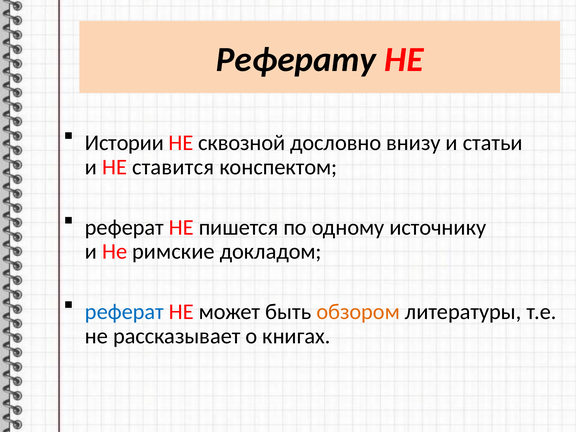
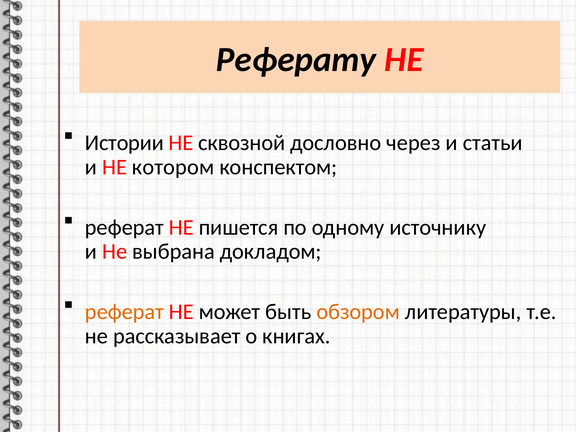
внизу: внизу -> через
ставится: ставится -> котором
римские: римские -> выбрана
реферат at (124, 312) colour: blue -> orange
